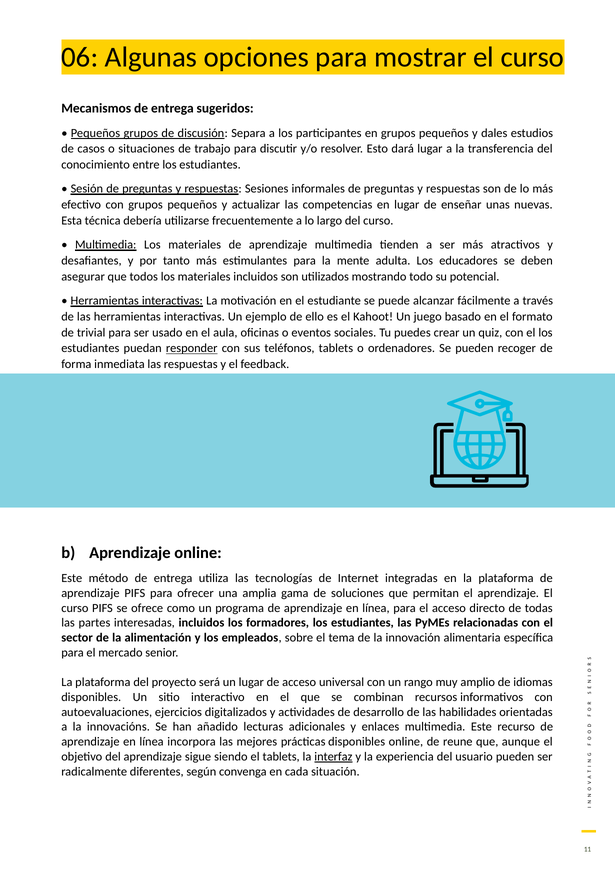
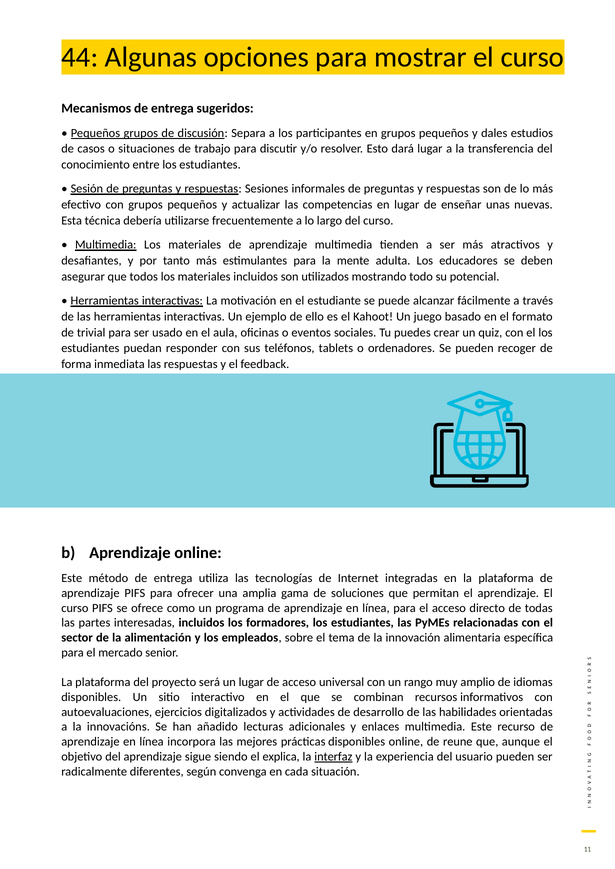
06: 06 -> 44
responder underline: present -> none
el tablets: tablets -> explica
